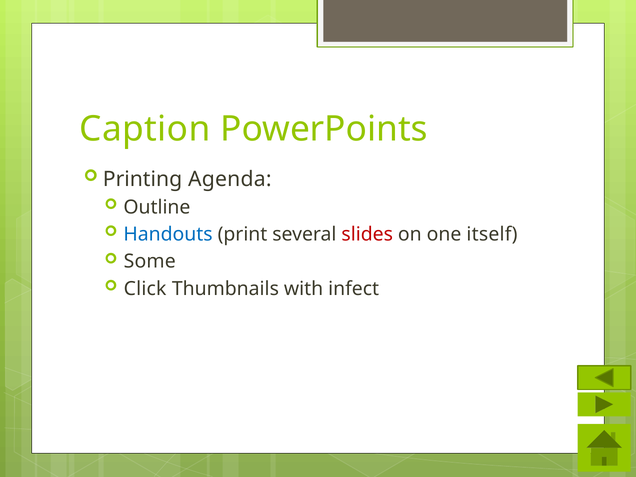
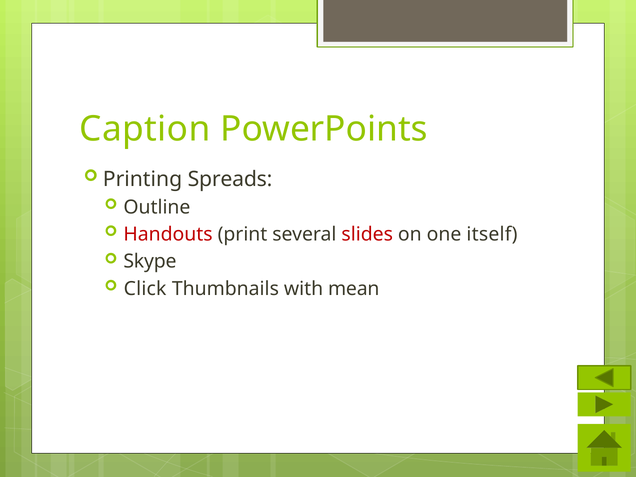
Agenda: Agenda -> Spreads
Handouts colour: blue -> red
Some: Some -> Skype
infect: infect -> mean
